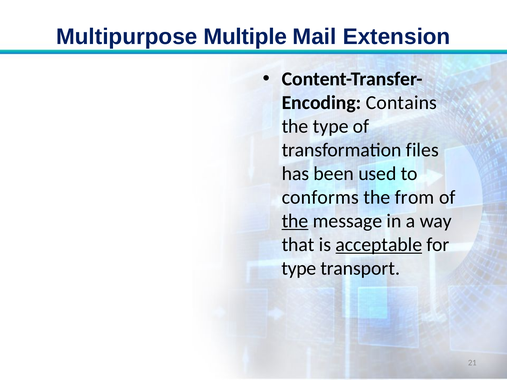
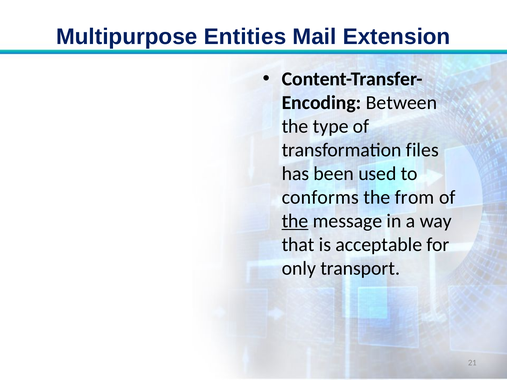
Multiple: Multiple -> Entities
Contains: Contains -> Between
acceptable underline: present -> none
type at (299, 268): type -> only
